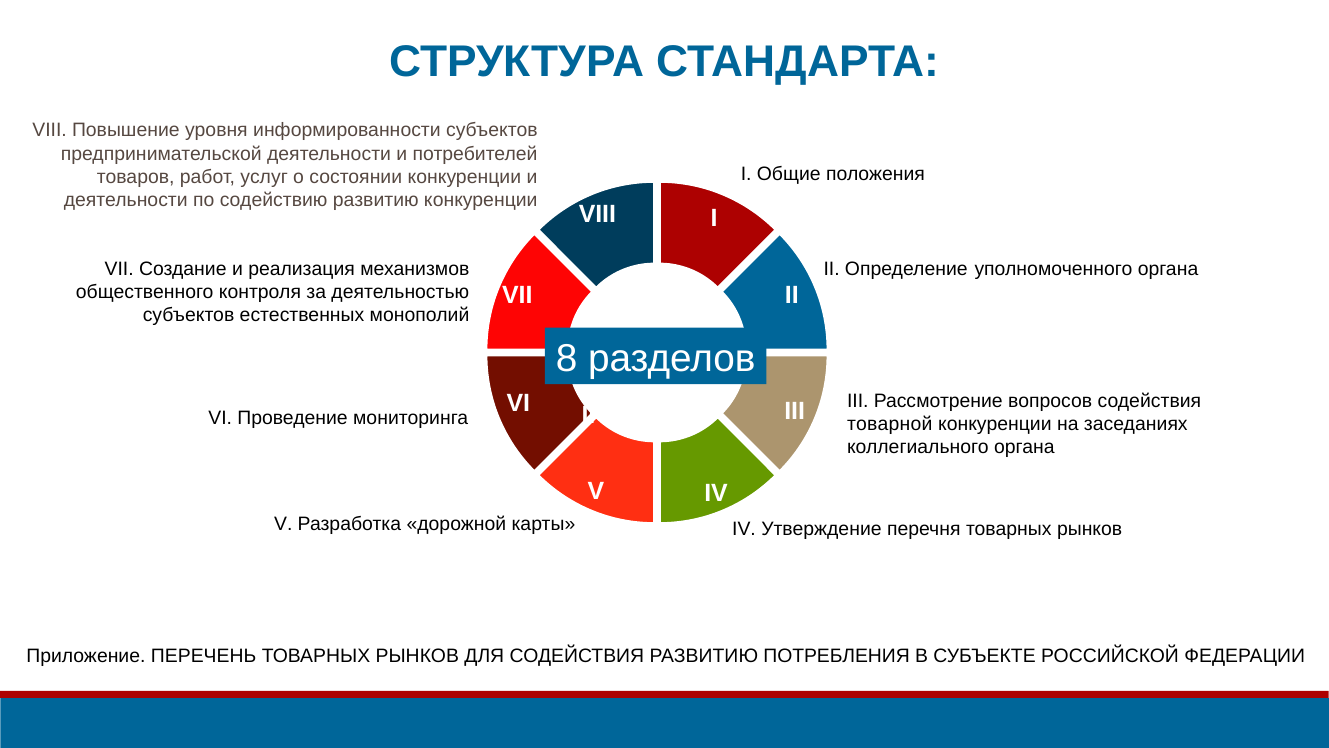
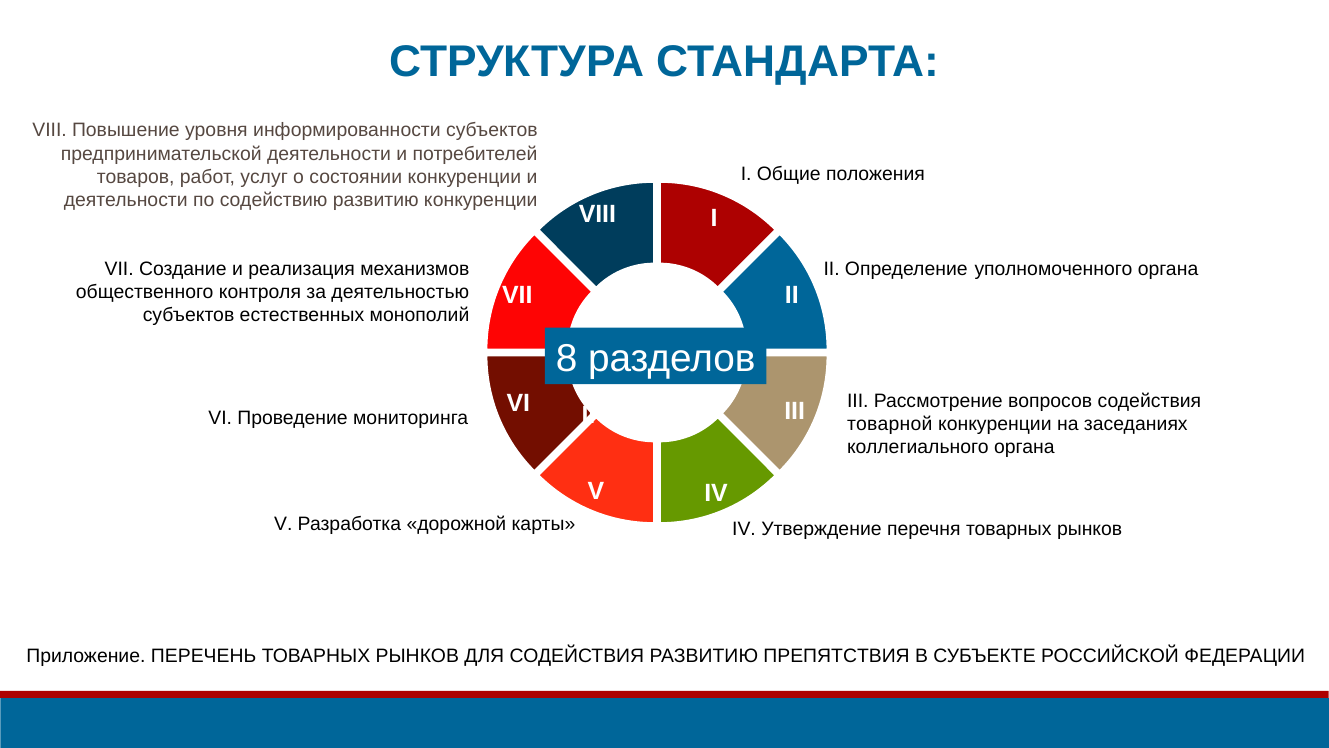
ПОТРЕБЛЕНИЯ: ПОТРЕБЛЕНИЯ -> ПРЕПЯТСТВИЯ
